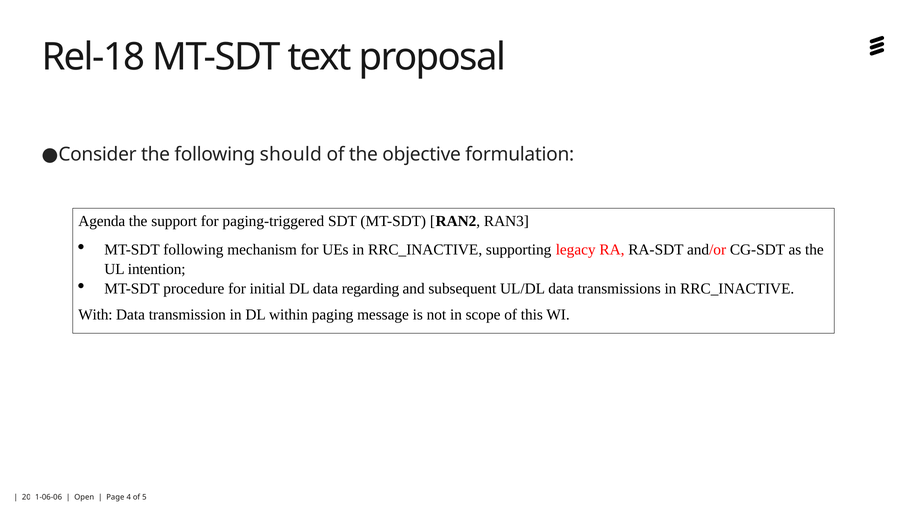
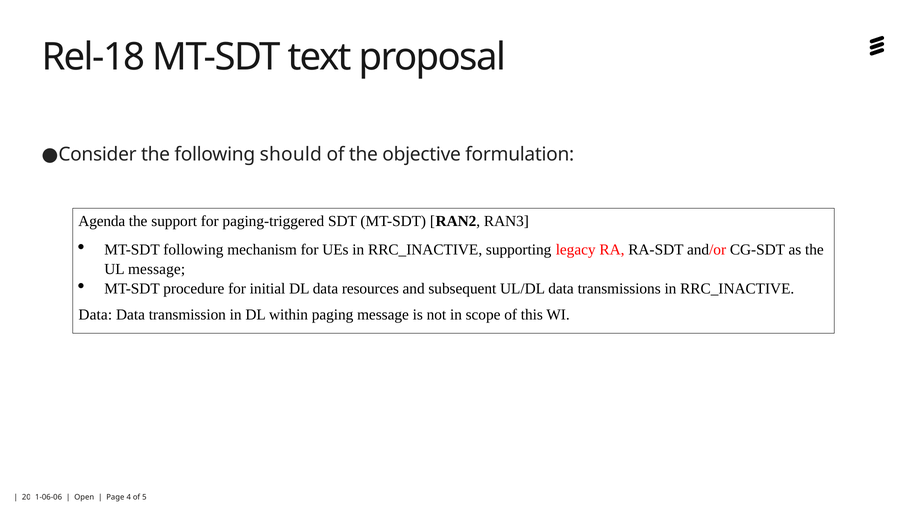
UL intention: intention -> message
regarding: regarding -> resources
With at (95, 315): With -> Data
